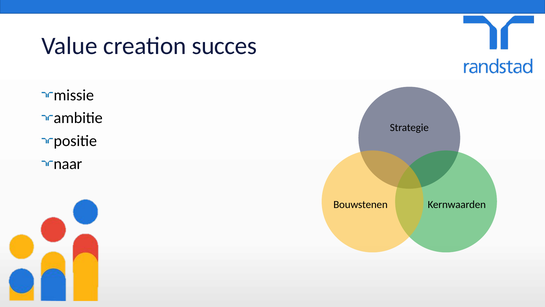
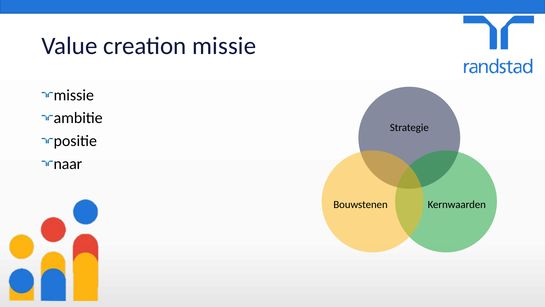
creation succes: succes -> missie
